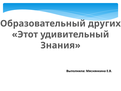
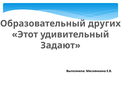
Знания: Знания -> Задают
